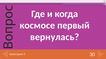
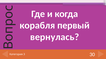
космосе: космосе -> корабля
